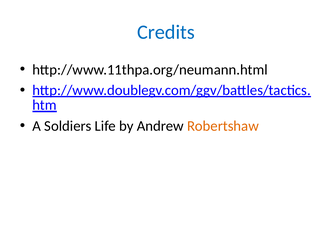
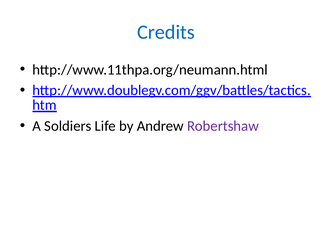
Robertshaw colour: orange -> purple
